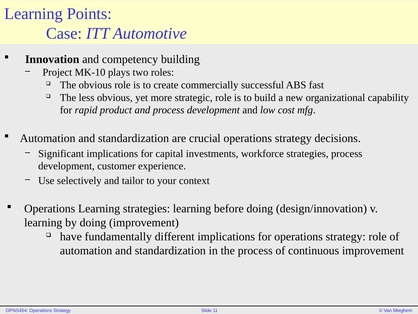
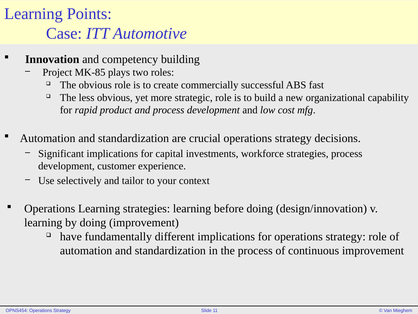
MK-10: MK-10 -> MK-85
